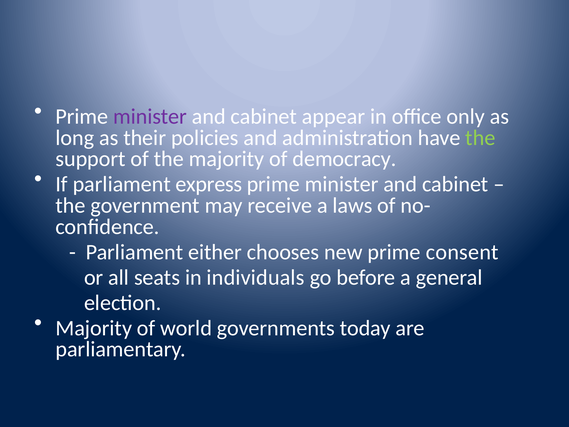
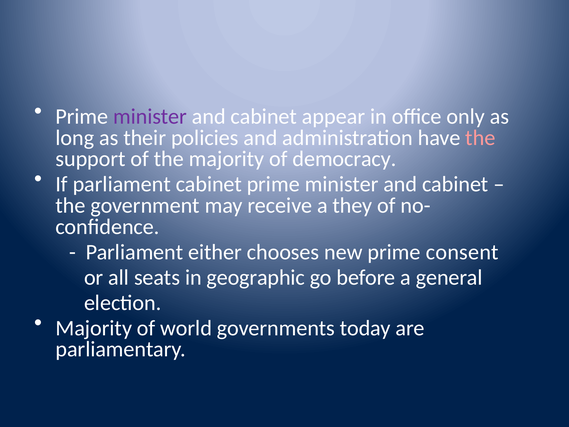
the at (480, 138) colour: light green -> pink
parliament express: express -> cabinet
laws: laws -> they
individuals: individuals -> geographic
